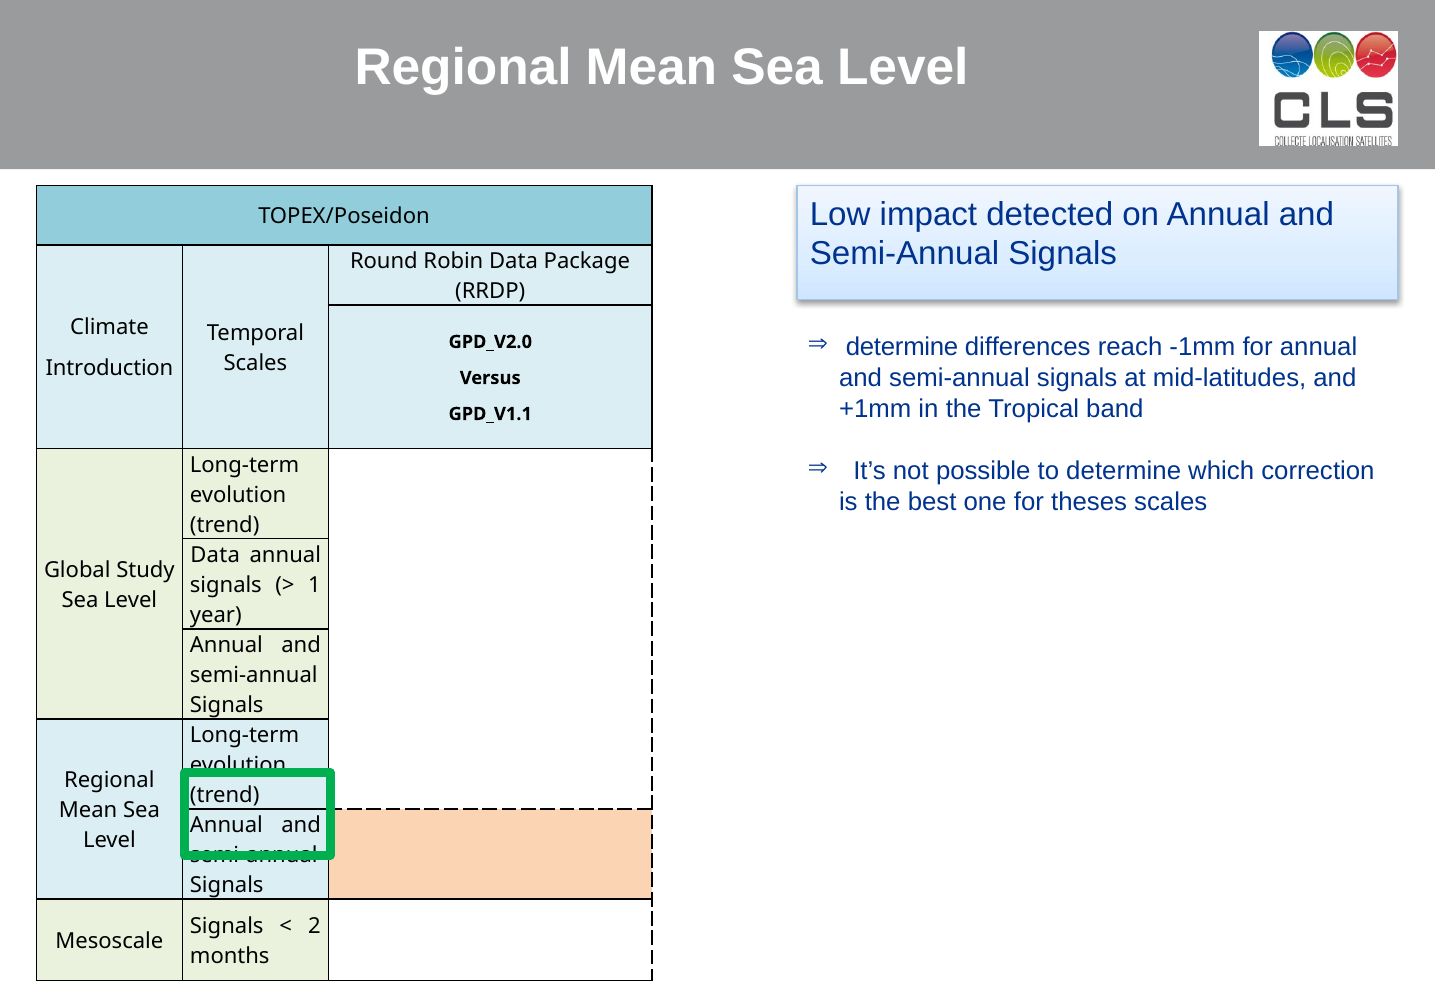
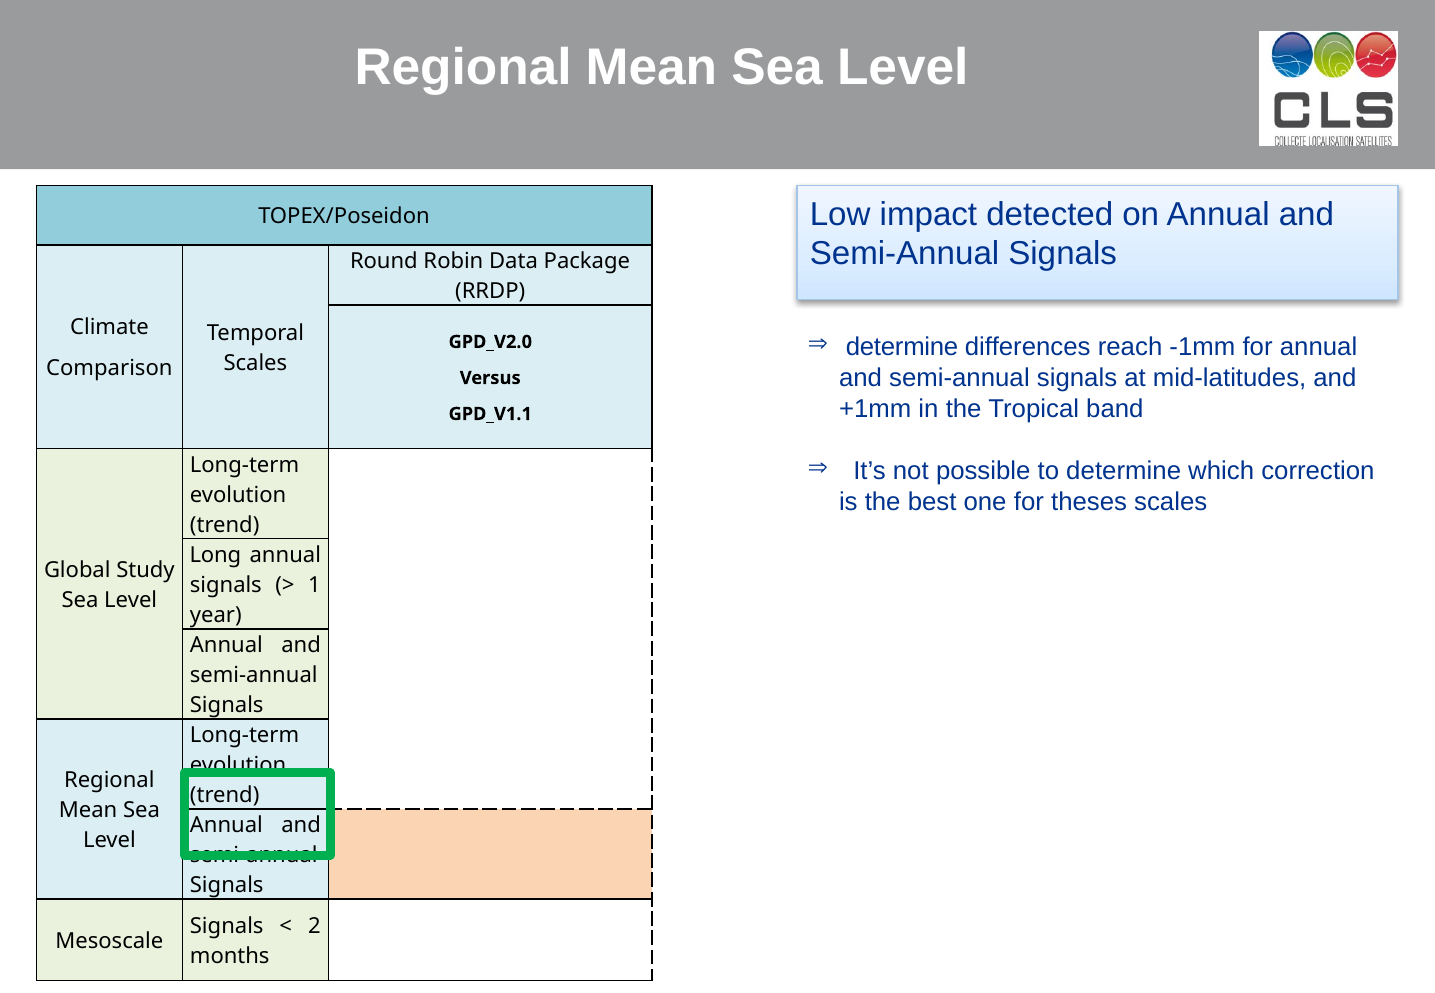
Introduction: Introduction -> Comparison
Data at (215, 555): Data -> Long
